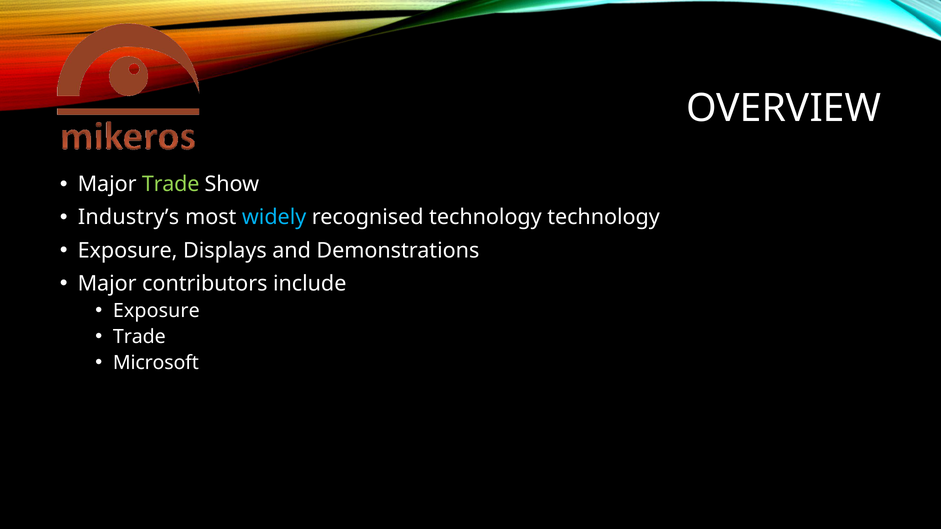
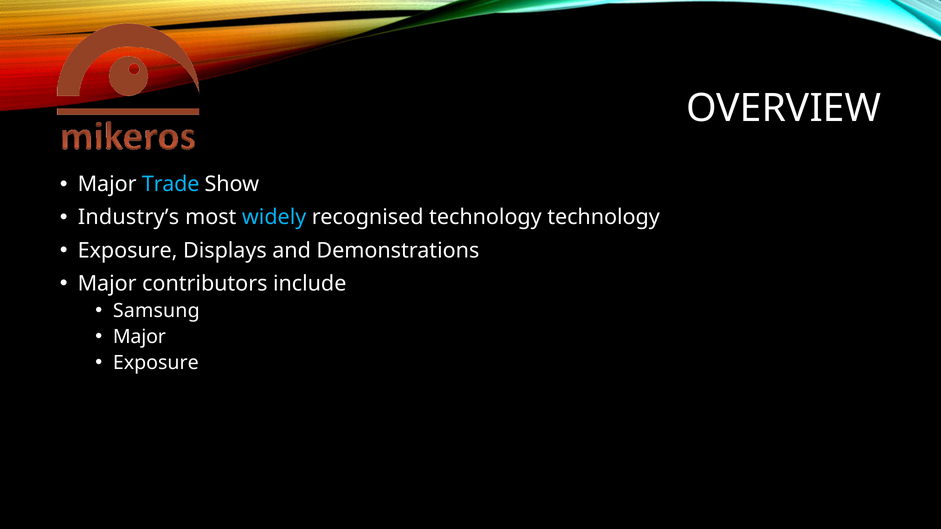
Trade at (171, 184) colour: light green -> light blue
Exposure at (156, 311): Exposure -> Samsung
Trade at (139, 337): Trade -> Major
Microsoft at (156, 363): Microsoft -> Exposure
